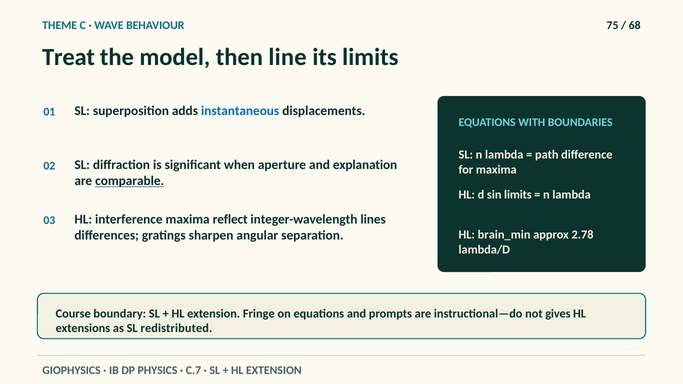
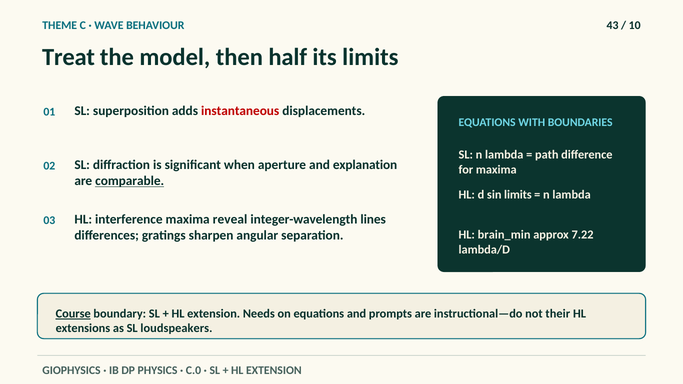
75: 75 -> 43
68: 68 -> 10
line: line -> half
instantaneous colour: blue -> red
reflect: reflect -> reveal
2.78: 2.78 -> 7.22
Course underline: none -> present
Fringe: Fringe -> Needs
gives: gives -> their
redistributed: redistributed -> loudspeakers
C.7: C.7 -> C.0
